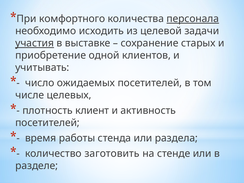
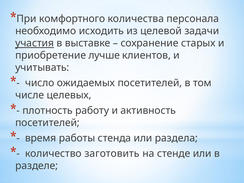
персонала underline: present -> none
одной: одной -> лучше
клиент: клиент -> работу
